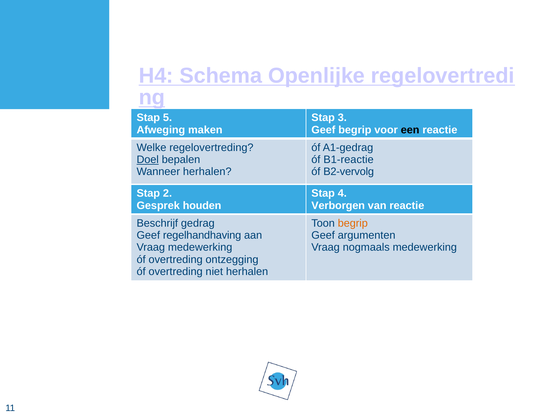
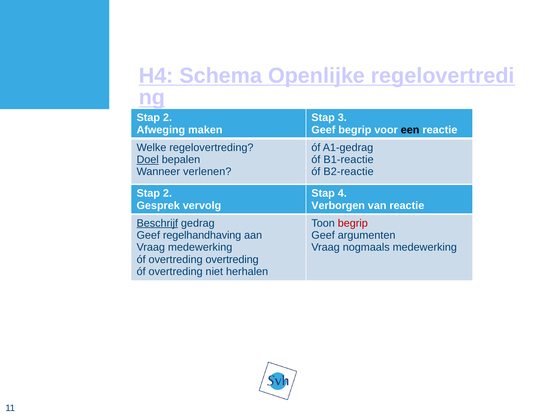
5 at (167, 118): 5 -> 2
Wanneer herhalen: herhalen -> verlenen
B2-vervolg: B2-vervolg -> B2-reactie
houden: houden -> vervolg
Beschrijf underline: none -> present
begrip at (353, 223) colour: orange -> red
overtreding ontzegging: ontzegging -> overtreding
